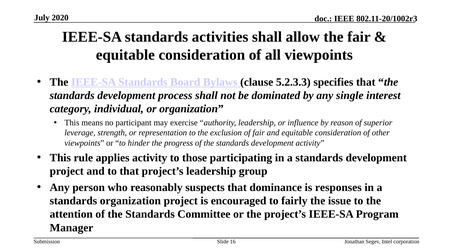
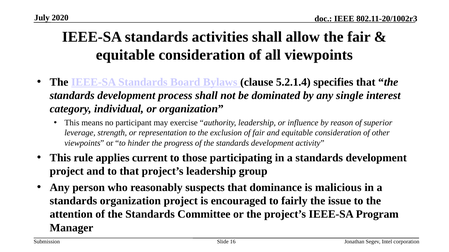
5.2.3.3: 5.2.3.3 -> 5.2.1.4
applies activity: activity -> current
responses: responses -> malicious
